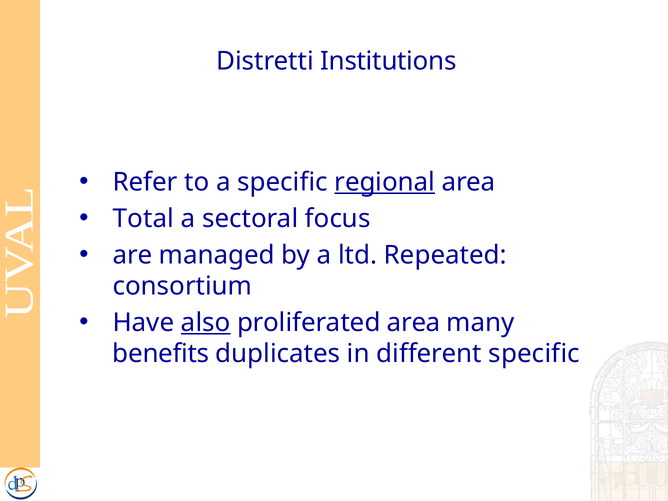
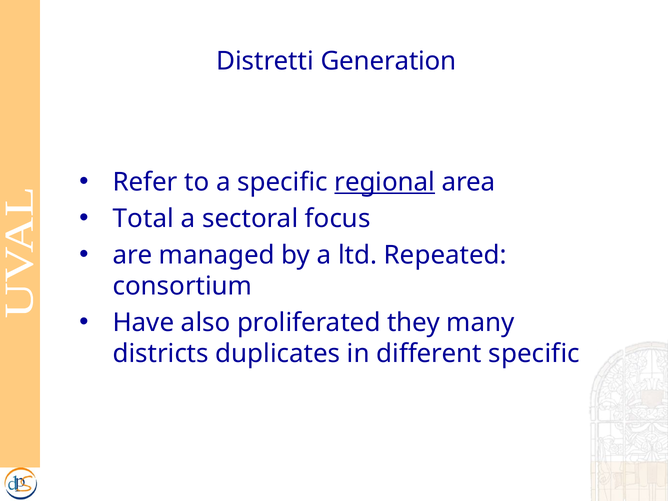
Institutions: Institutions -> Generation
also underline: present -> none
proliferated area: area -> they
benefits: benefits -> districts
